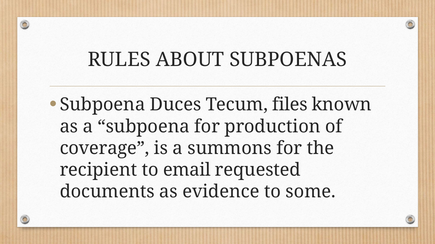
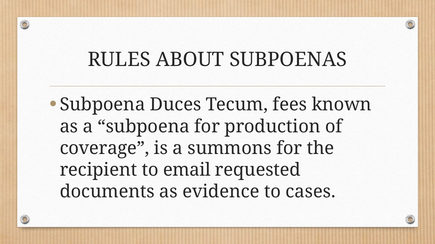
files: files -> fees
some: some -> cases
